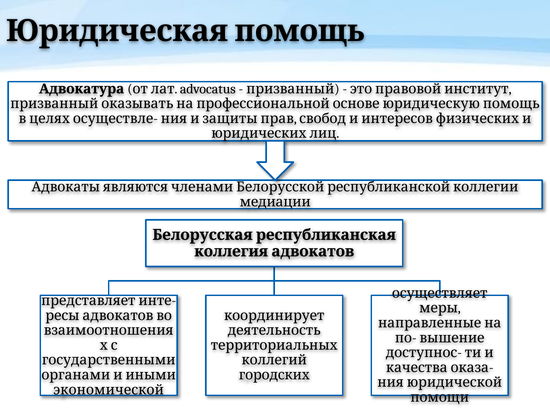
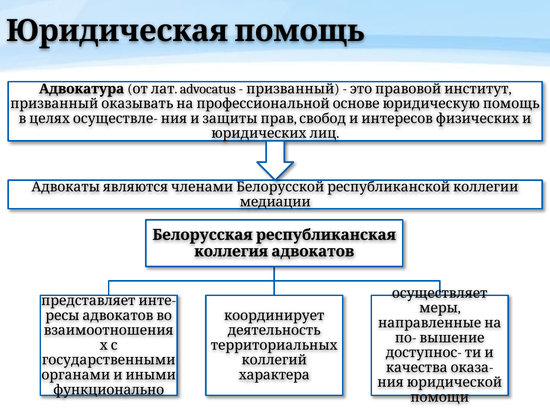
городских: городских -> характера
экономической: экономической -> функционально
